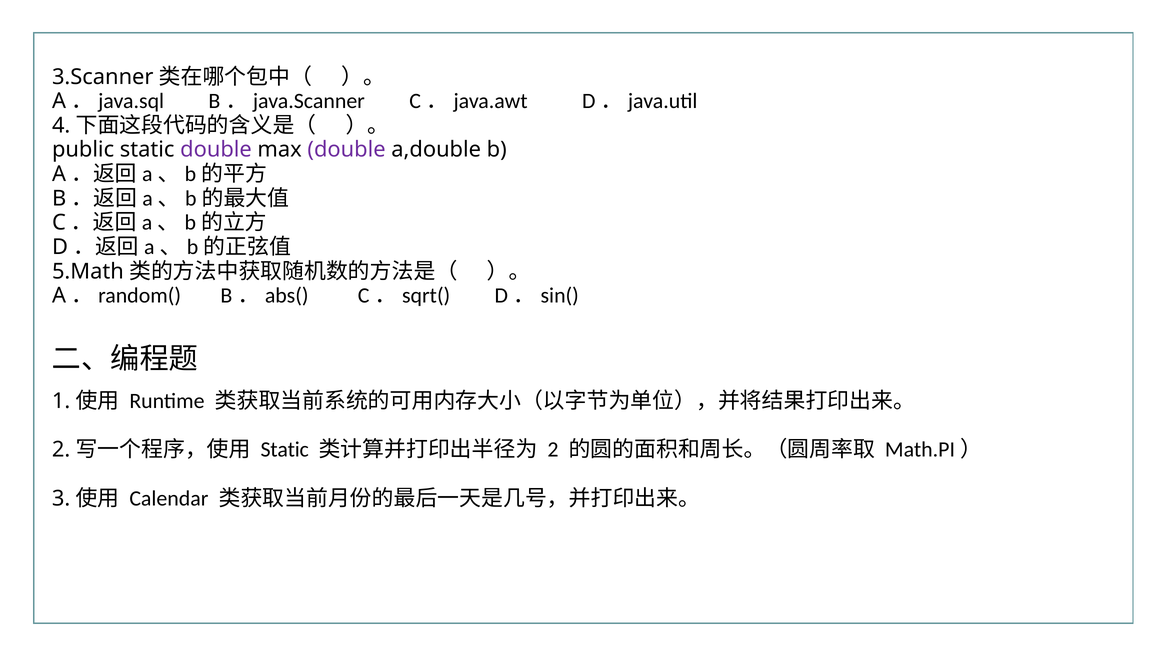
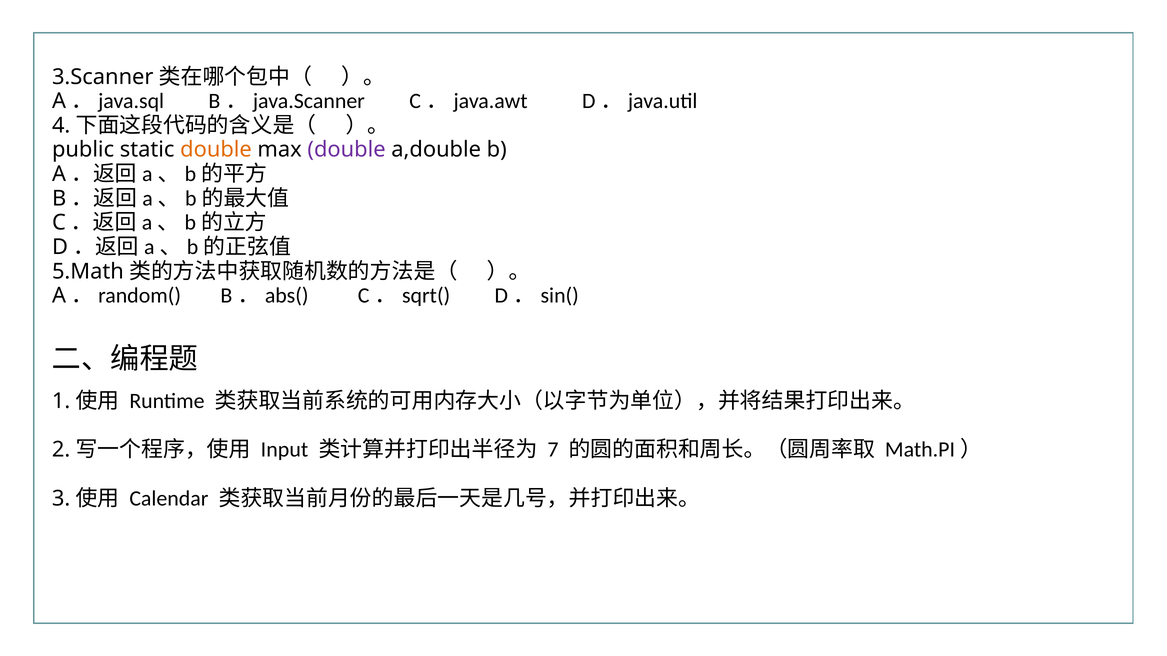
double at (216, 150) colour: purple -> orange
Static at (285, 450): Static -> Input
2: 2 -> 7
